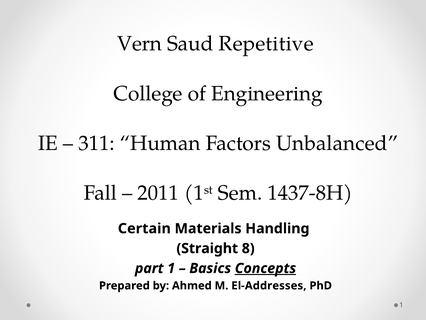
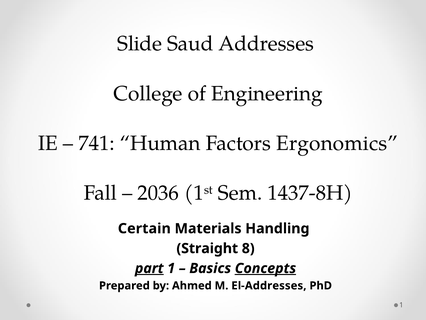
Vern: Vern -> Slide
Repetitive: Repetitive -> Addresses
311: 311 -> 741
Unbalanced: Unbalanced -> Ergonomics
2011: 2011 -> 2036
part underline: none -> present
